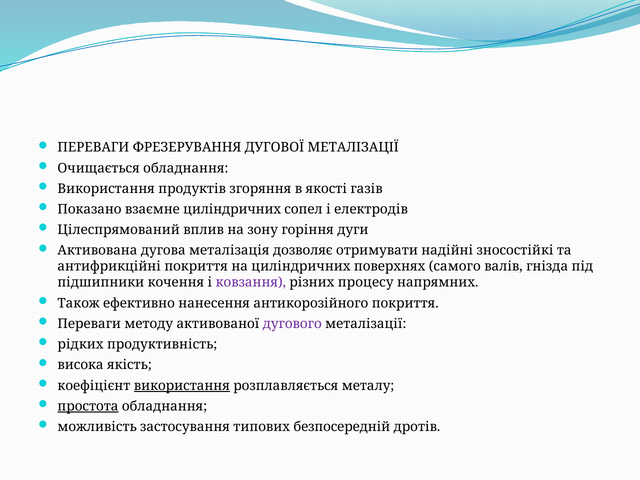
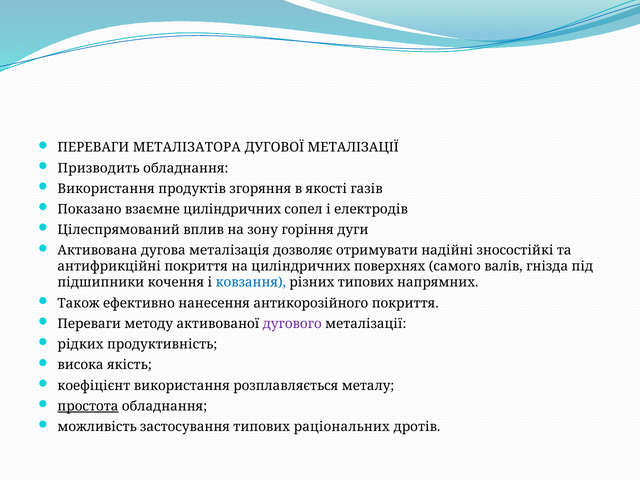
ФРЕЗЕРУВАННЯ: ФРЕЗЕРУВАННЯ -> МЕТАЛІЗАТОРА
Очищається: Очищається -> Призводить
ковзання colour: purple -> blue
різних процесу: процесу -> типових
використання at (182, 386) underline: present -> none
безпосередній: безпосередній -> раціональних
